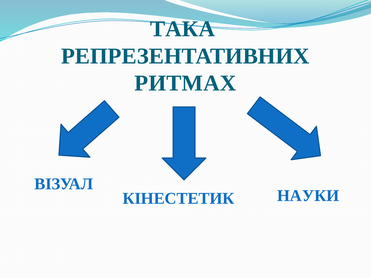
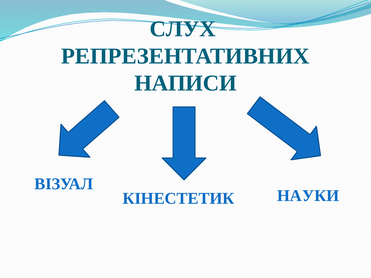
ТАКА: ТАКА -> СЛУХ
РИТМАХ: РИТМАХ -> НАПИСИ
